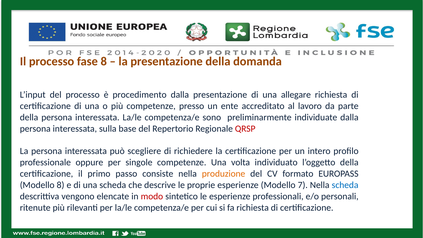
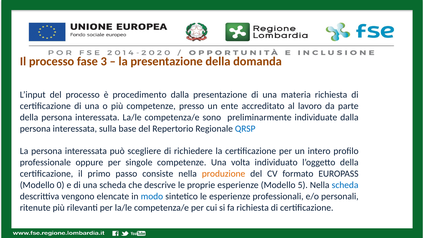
fase 8: 8 -> 3
allegare: allegare -> materia
QRSP colour: red -> blue
Modello 8: 8 -> 0
7: 7 -> 5
modo colour: red -> blue
